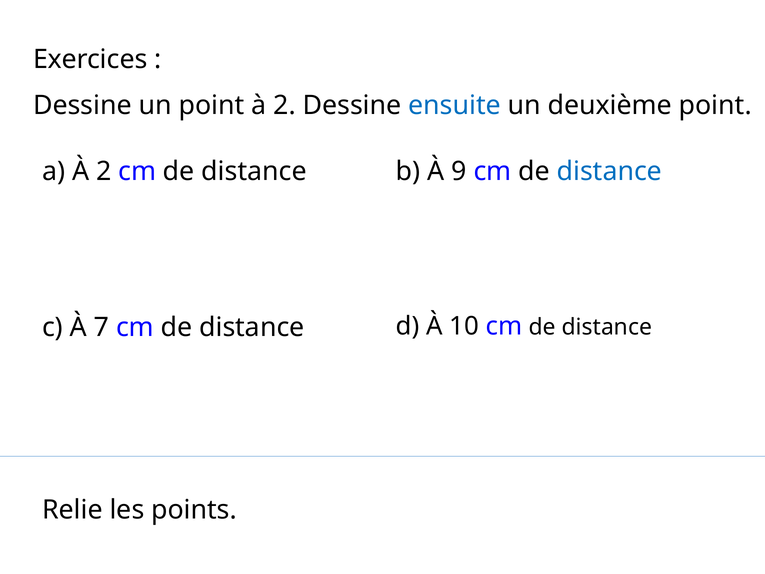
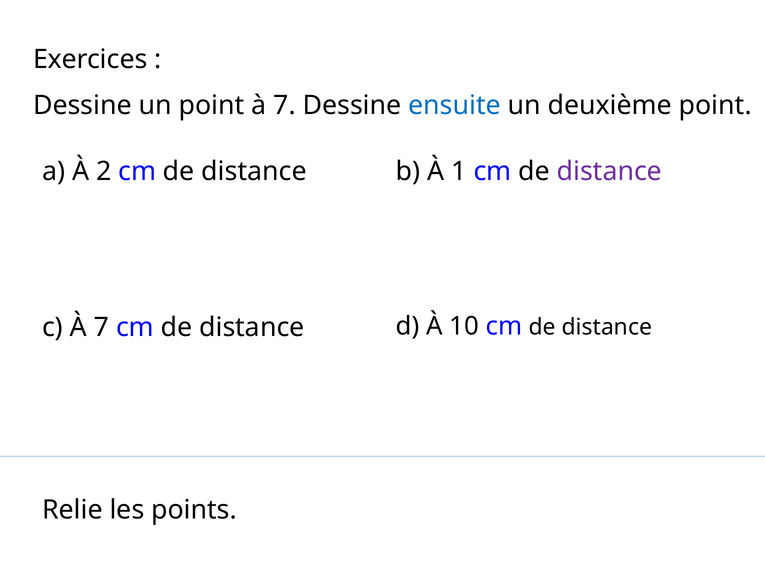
point à 2: 2 -> 7
9: 9 -> 1
distance at (609, 171) colour: blue -> purple
